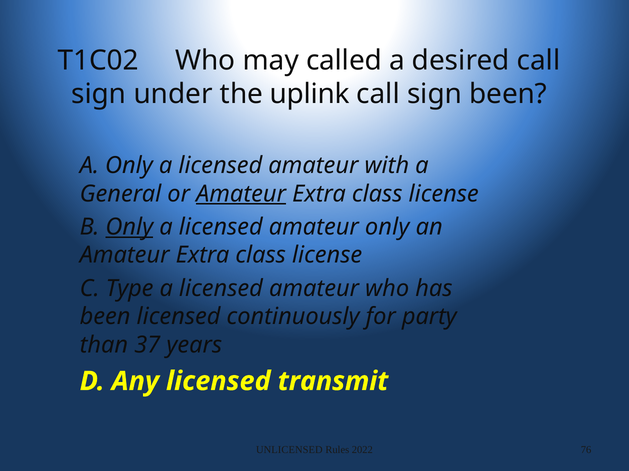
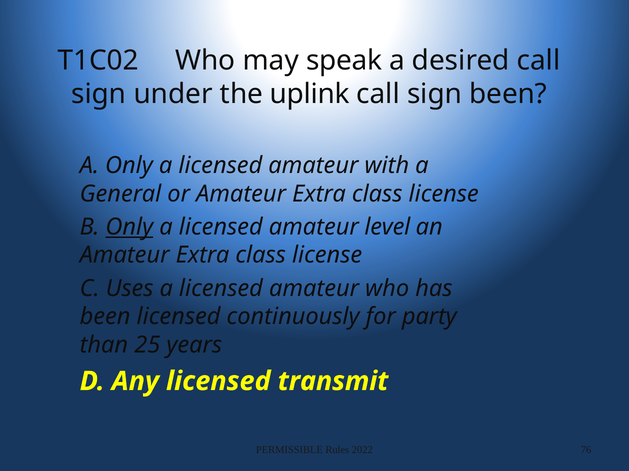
called: called -> speak
Amateur at (241, 194) underline: present -> none
amateur only: only -> level
Type: Type -> Uses
37: 37 -> 25
UNLICENSED: UNLICENSED -> PERMISSIBLE
